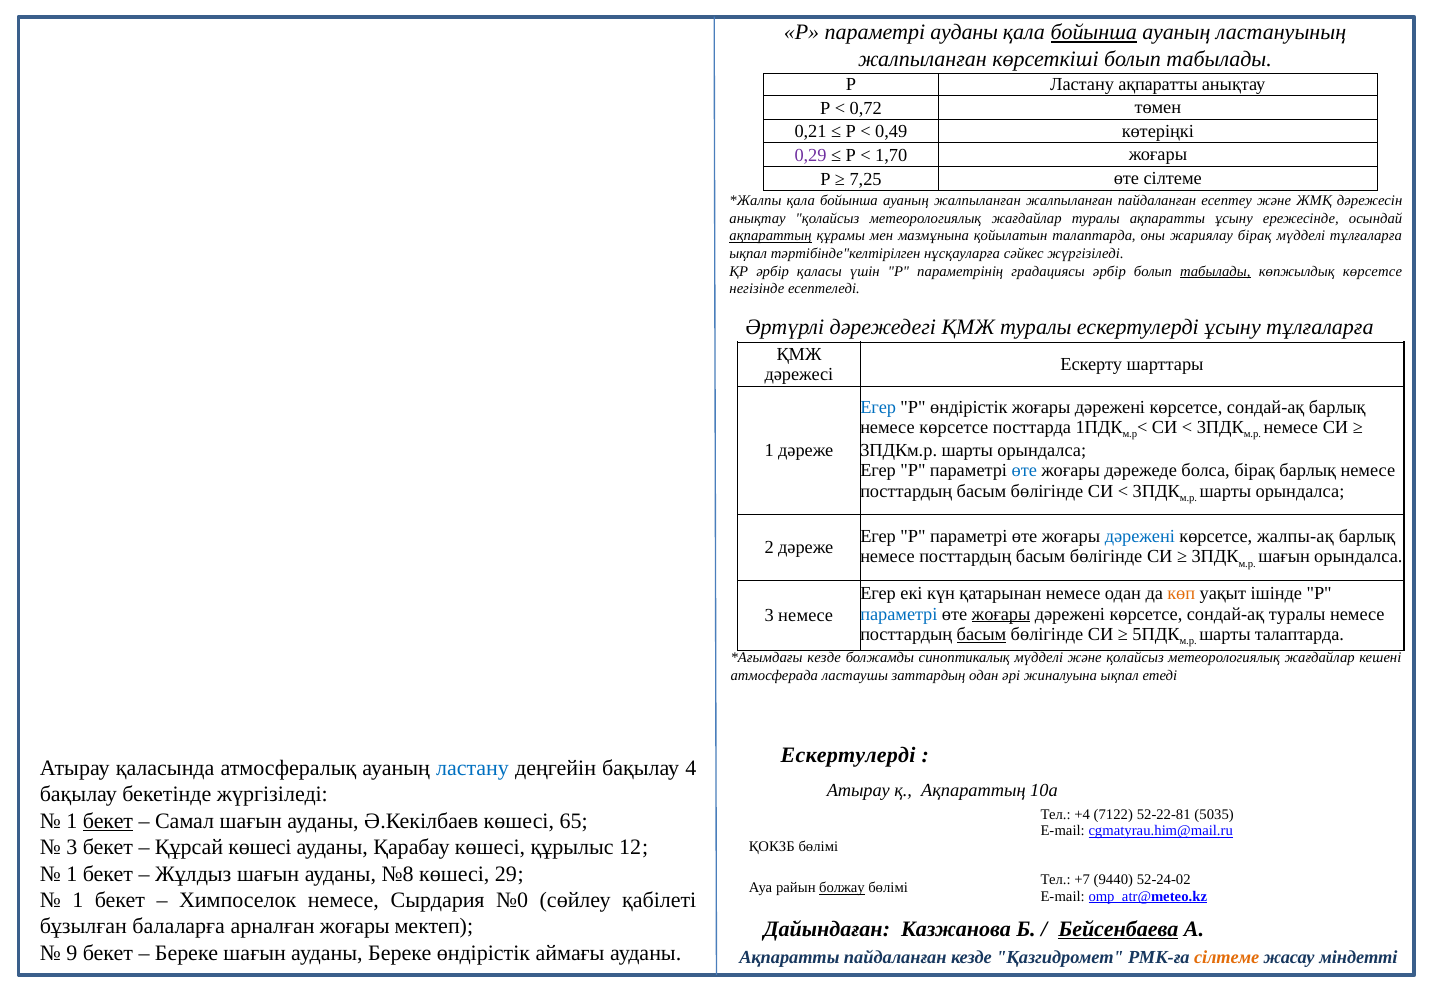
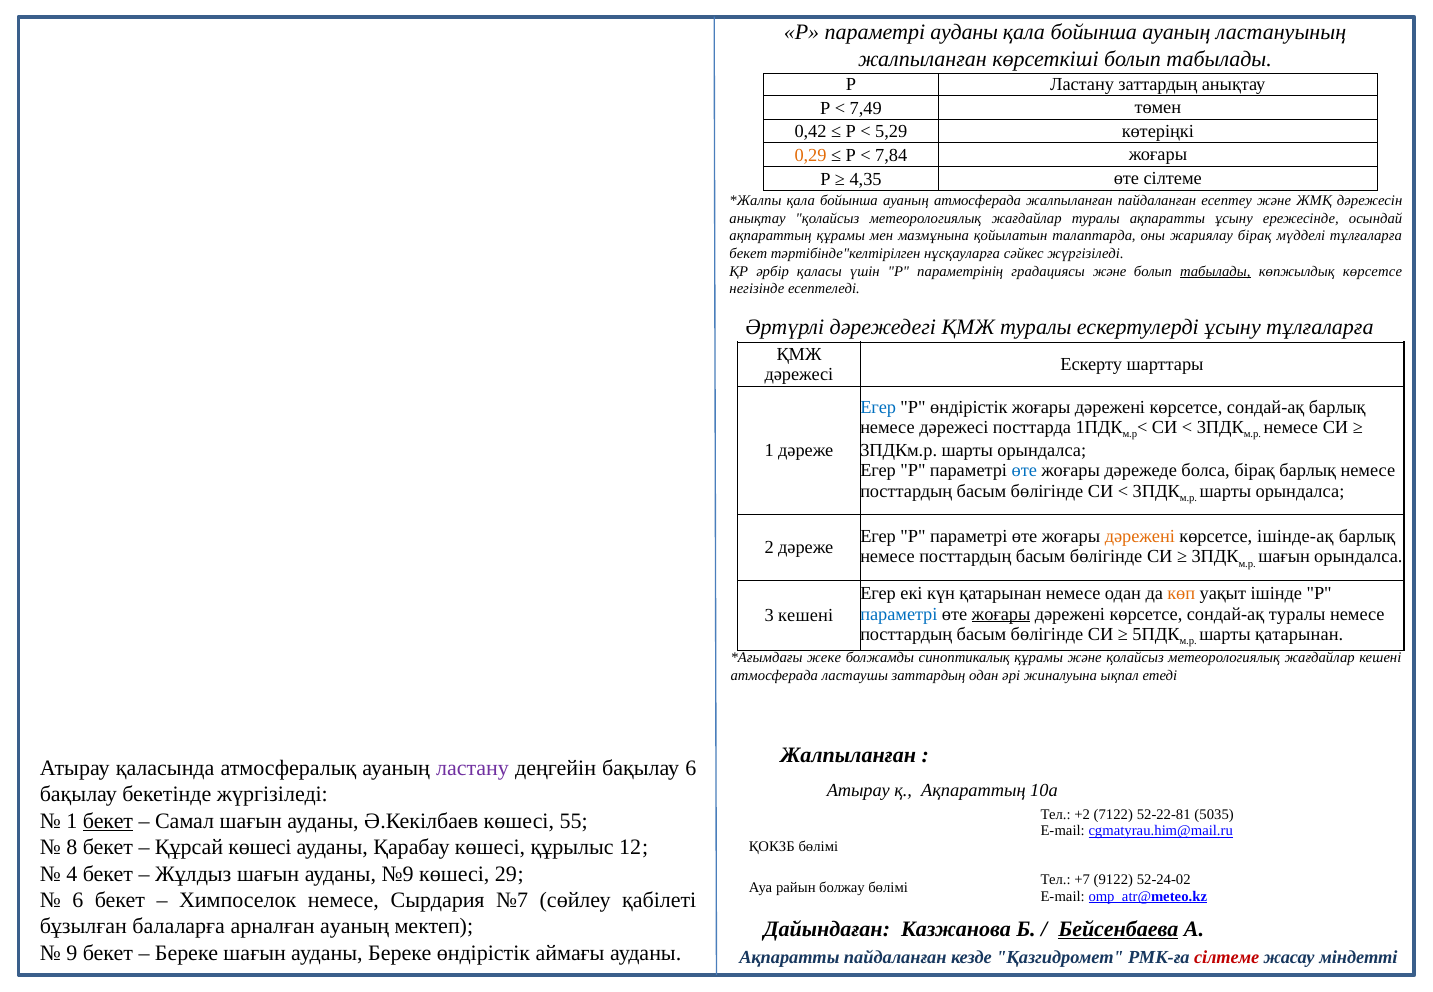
бойынша at (1094, 32) underline: present -> none
Ластану ақпаратты: ақпаратты -> заттардың
0,72: 0,72 -> 7,49
0,21: 0,21 -> 0,42
0,49: 0,49 -> 5,29
0,29 colour: purple -> orange
1,70: 1,70 -> 7,84
7,25: 7,25 -> 4,35
ауаның жалпыланған: жалпыланған -> атмосферада
ақпараттың at (771, 236) underline: present -> none
ықпал at (748, 254): ықпал -> бекет
градациясы әрбір: әрбір -> және
немесе көрсетсе: көрсетсе -> дәрежесі
дәрежені at (1140, 536) colour: blue -> orange
жалпы-ақ: жалпы-ақ -> ішінде-ақ
3 немесе: немесе -> кешені
басым at (981, 634) underline: present -> none
шарты талаптарда: талаптарда -> қатарынан
кезде at (824, 658): кезде -> жеке
синоптикалық мүдделі: мүдделі -> құрамы
Ескертулерді at (848, 755): Ескертулерді -> Жалпыланған
ластану at (473, 768) colour: blue -> purple
бақылау 4: 4 -> 6
+4: +4 -> +2
65: 65 -> 55
3 at (72, 847): 3 -> 8
1 at (72, 874): 1 -> 4
№8: №8 -> №9
9440: 9440 -> 9122
болжау underline: present -> none
1 at (78, 900): 1 -> 6
№0: №0 -> №7
арналған жоғары: жоғары -> ауаның
сілтеме at (1227, 957) colour: orange -> red
